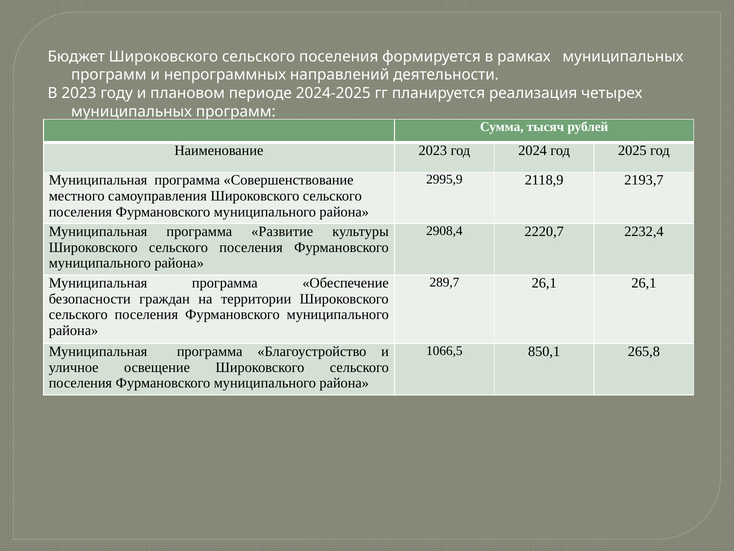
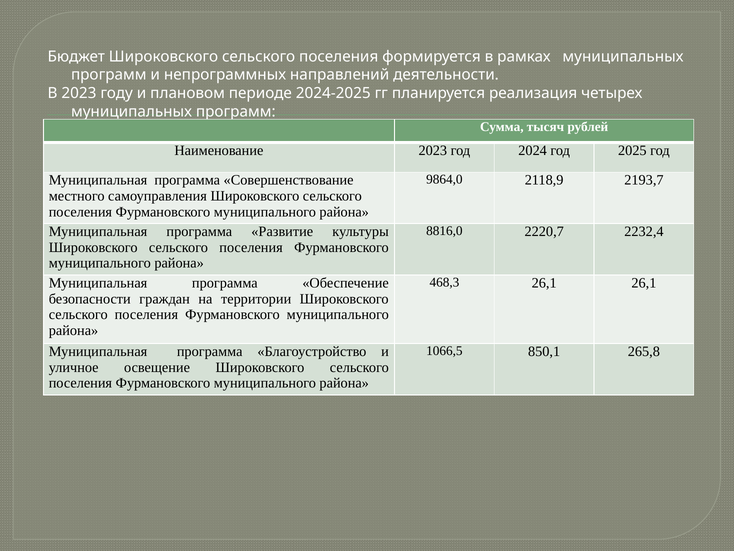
2995,9: 2995,9 -> 9864,0
2908,4: 2908,4 -> 8816,0
289,7: 289,7 -> 468,3
